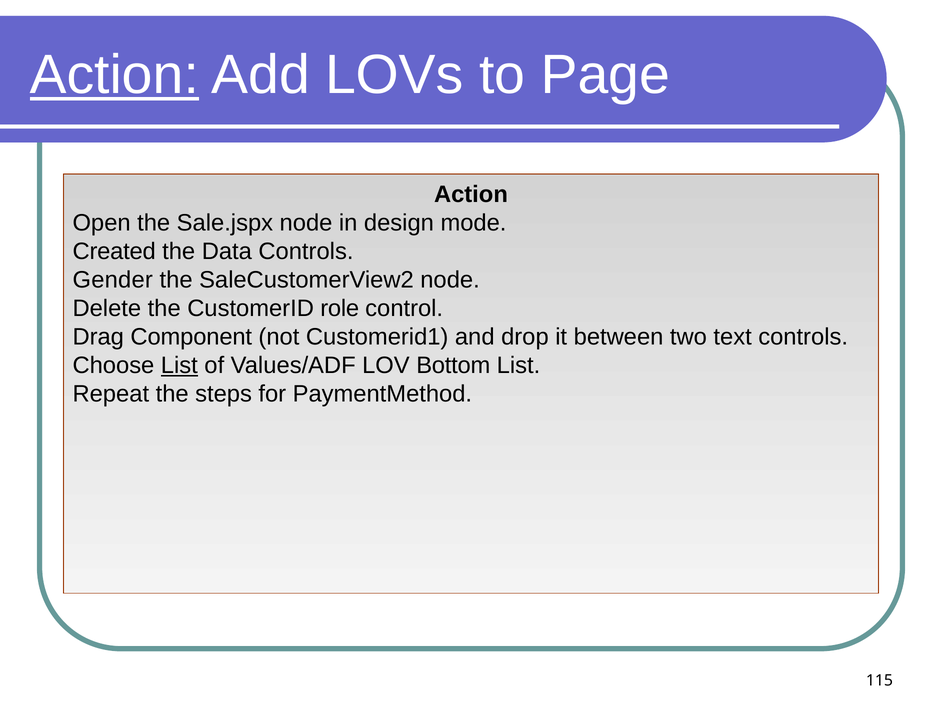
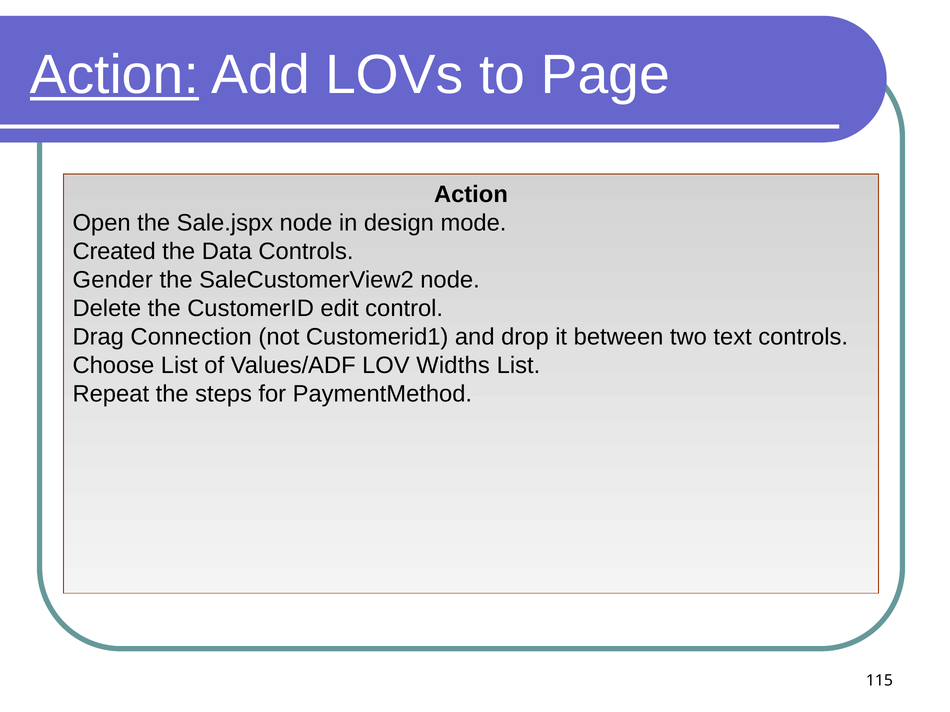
role: role -> edit
Component: Component -> Connection
List at (179, 366) underline: present -> none
Bottom: Bottom -> Widths
